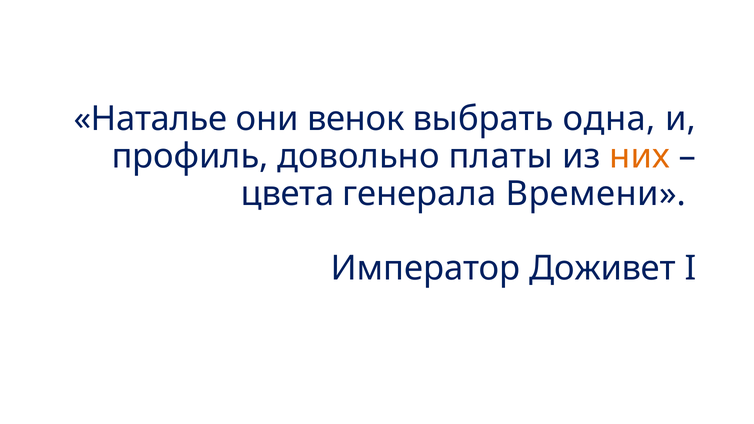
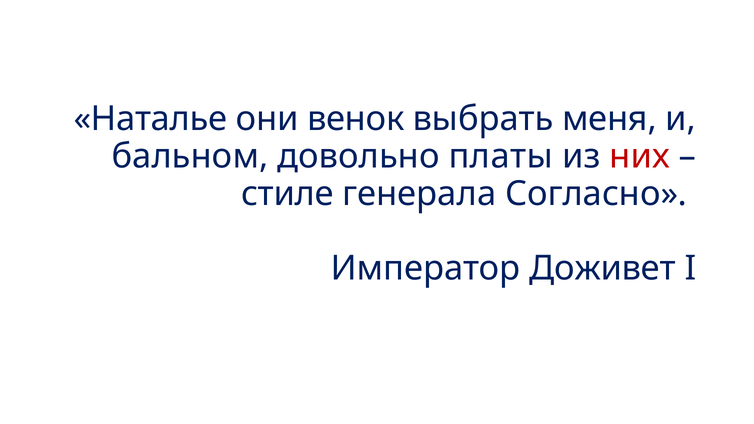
одна: одна -> меня
профиль: профиль -> бальном
них colour: orange -> red
цвета: цвета -> стиле
Времени: Времени -> Согласно
